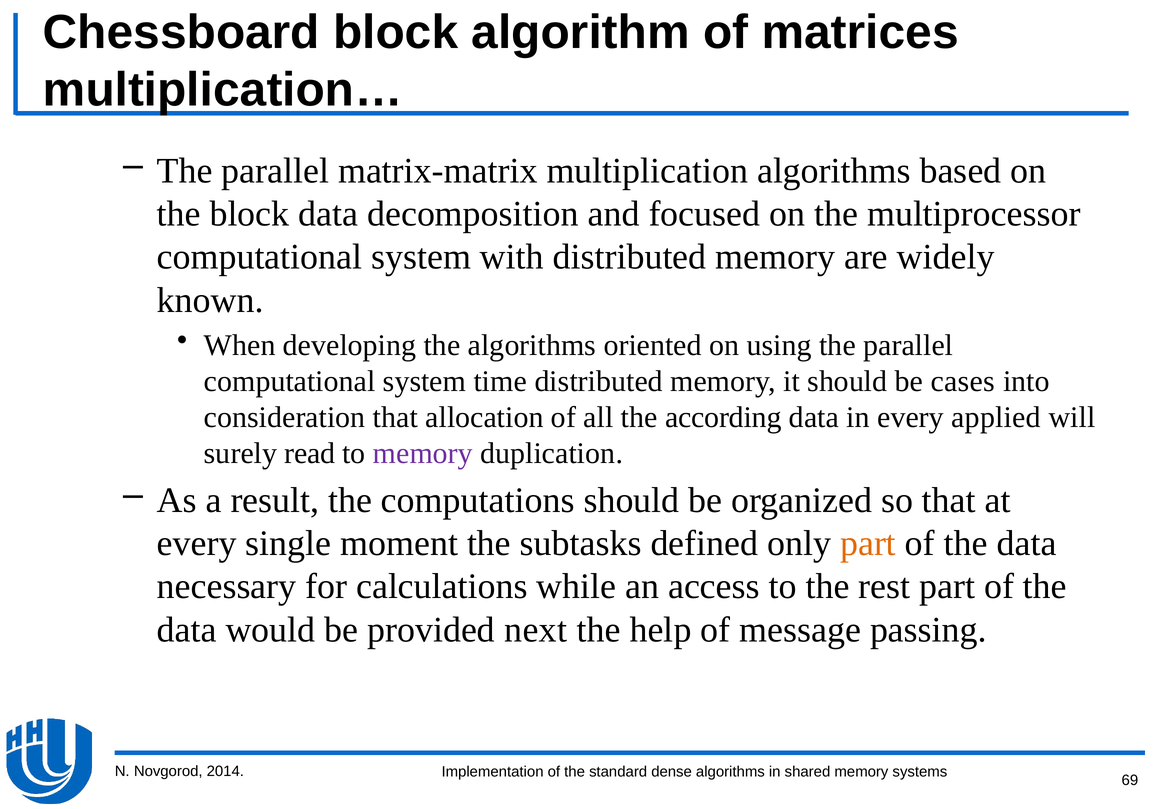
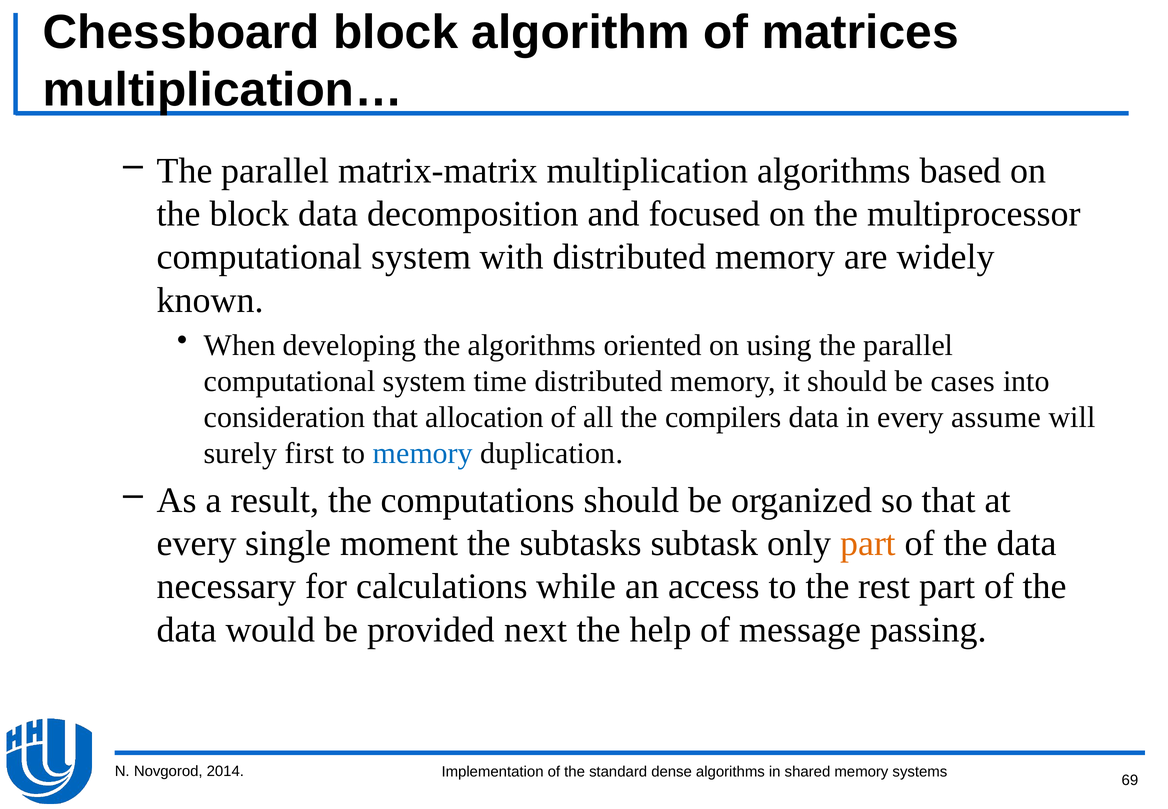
according: according -> compilers
applied: applied -> assume
read: read -> first
memory at (423, 453) colour: purple -> blue
defined: defined -> subtask
